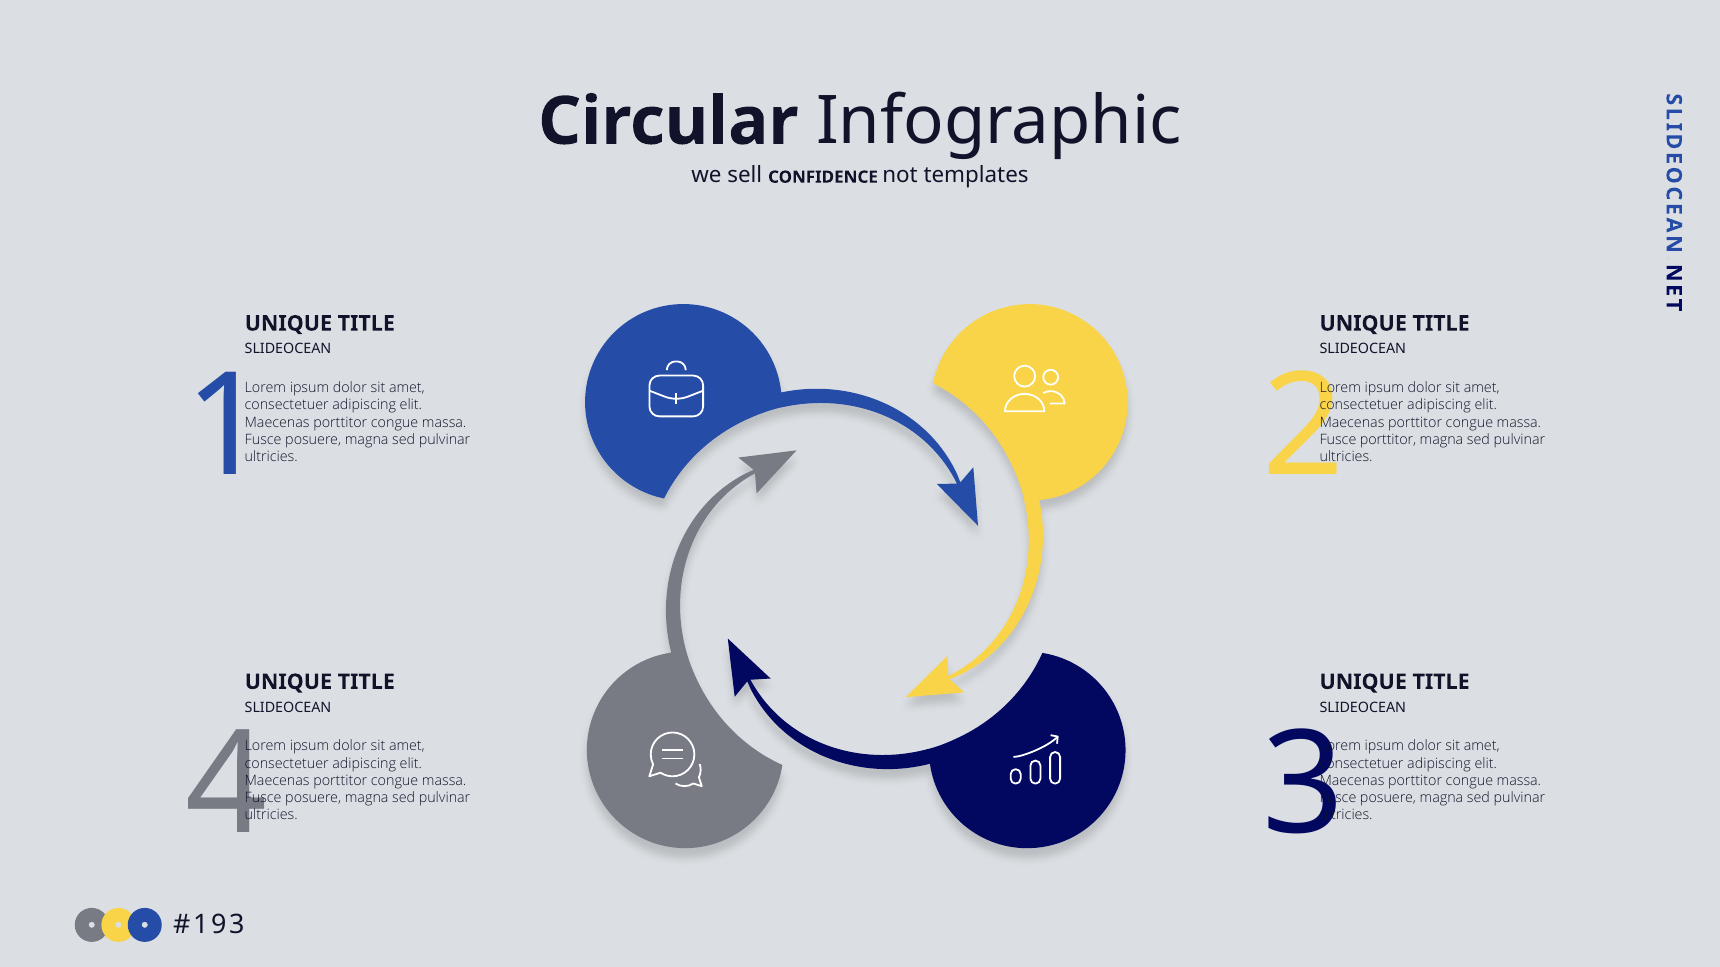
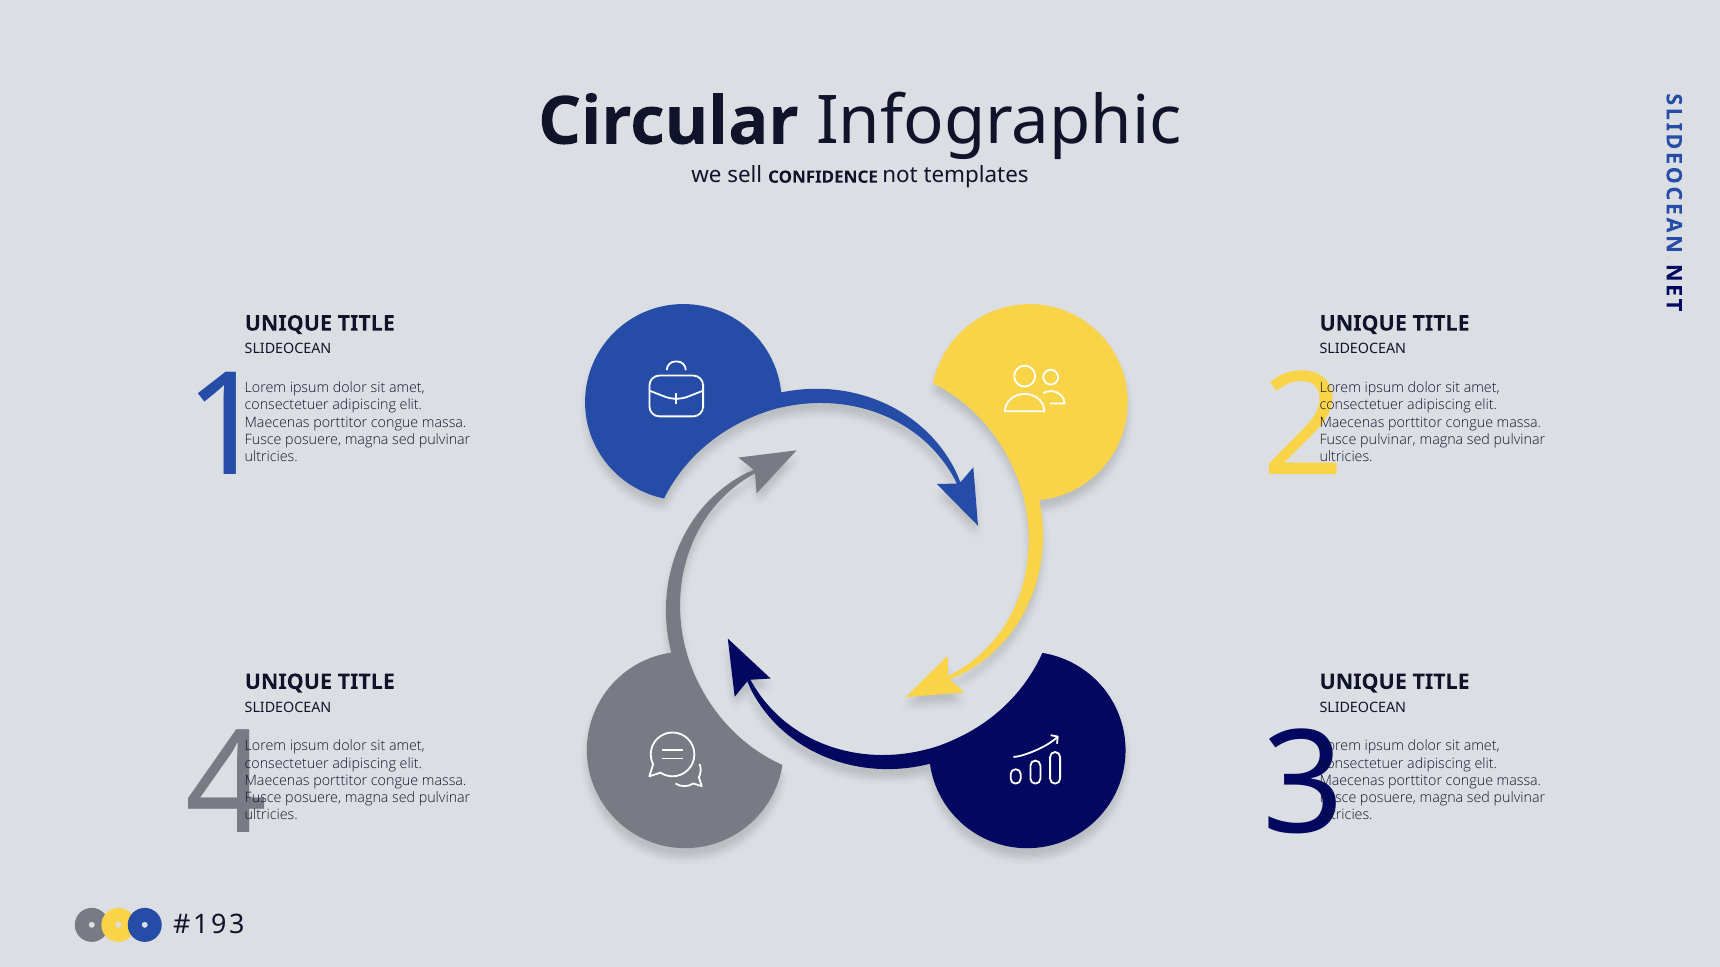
porttitor at (1388, 440): porttitor -> pulvinar
